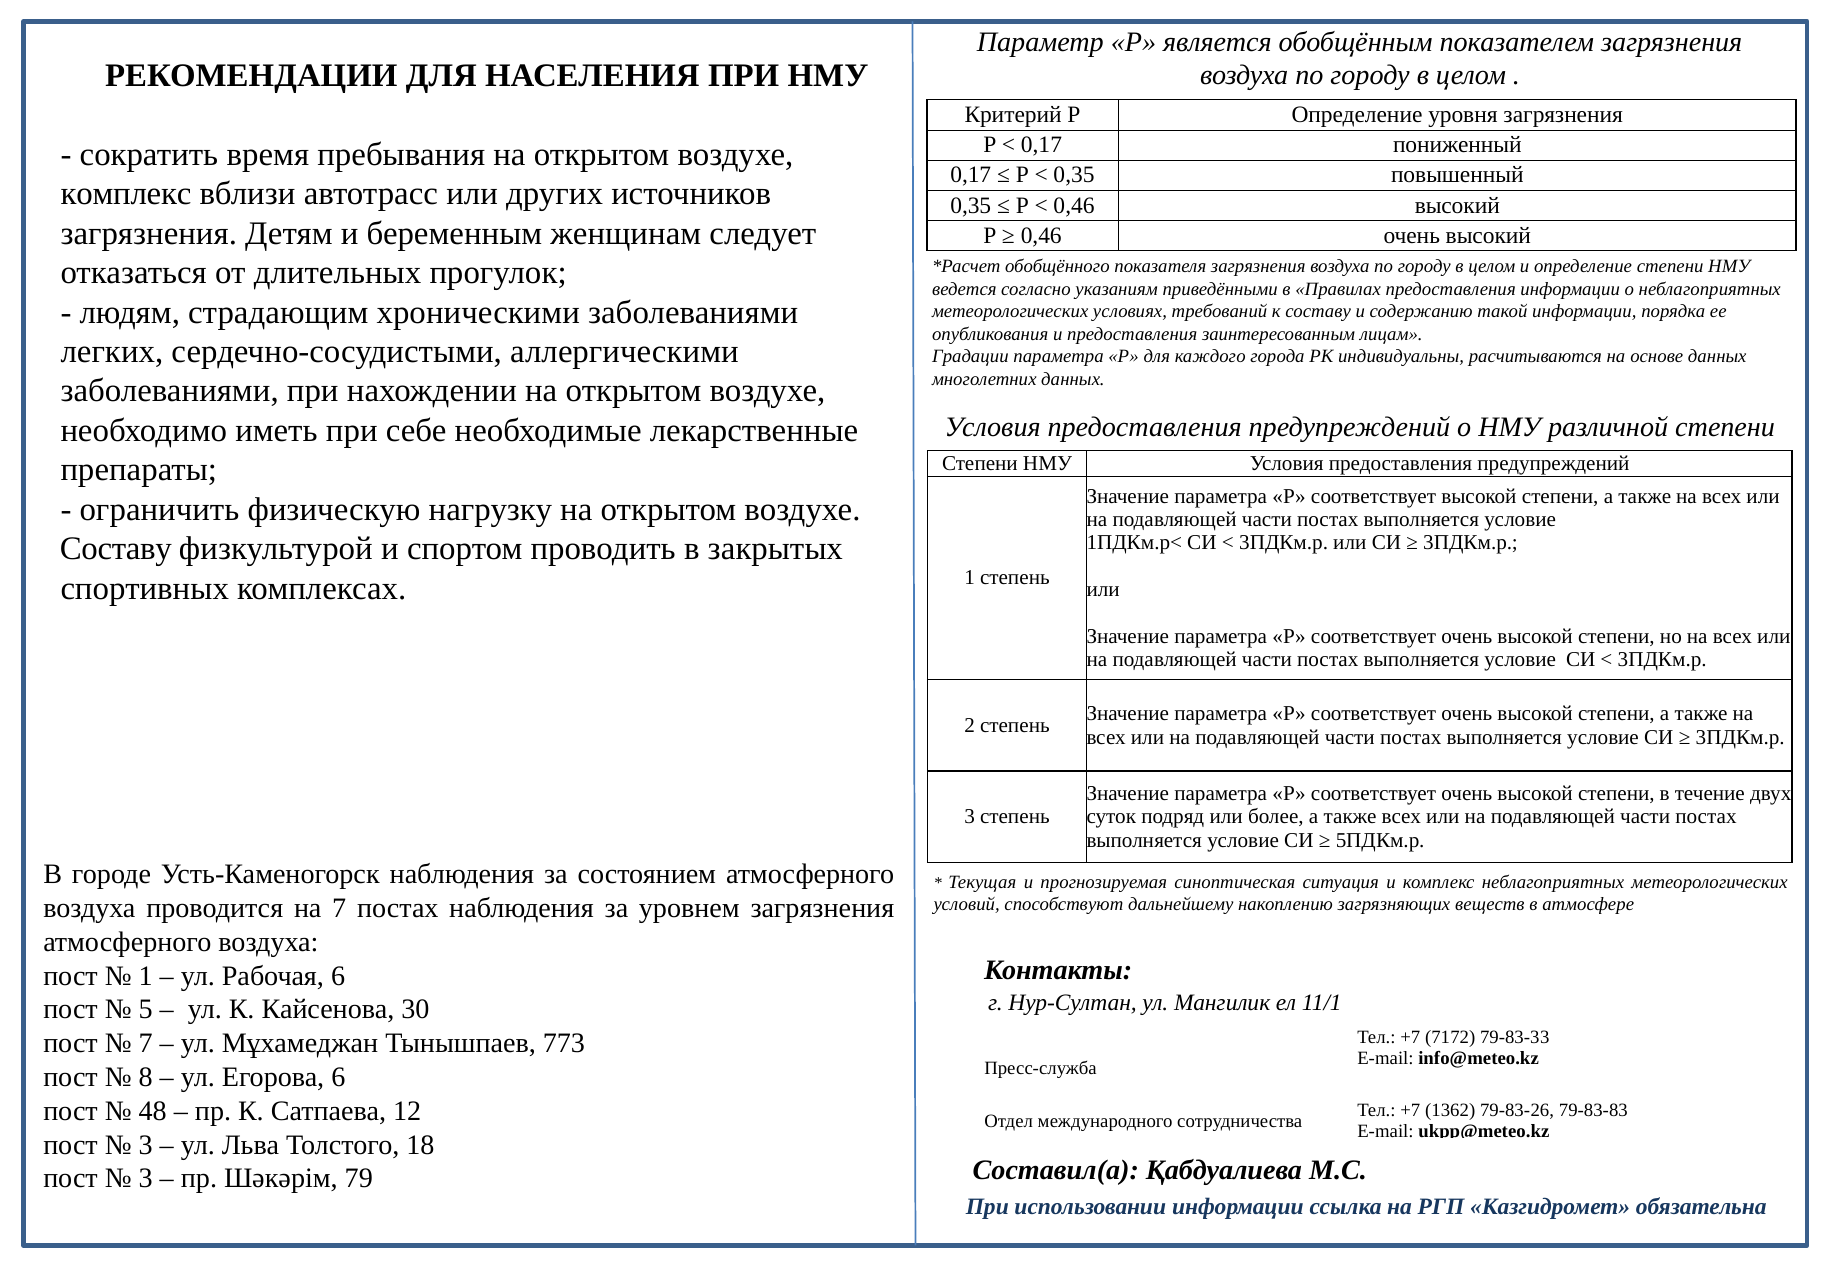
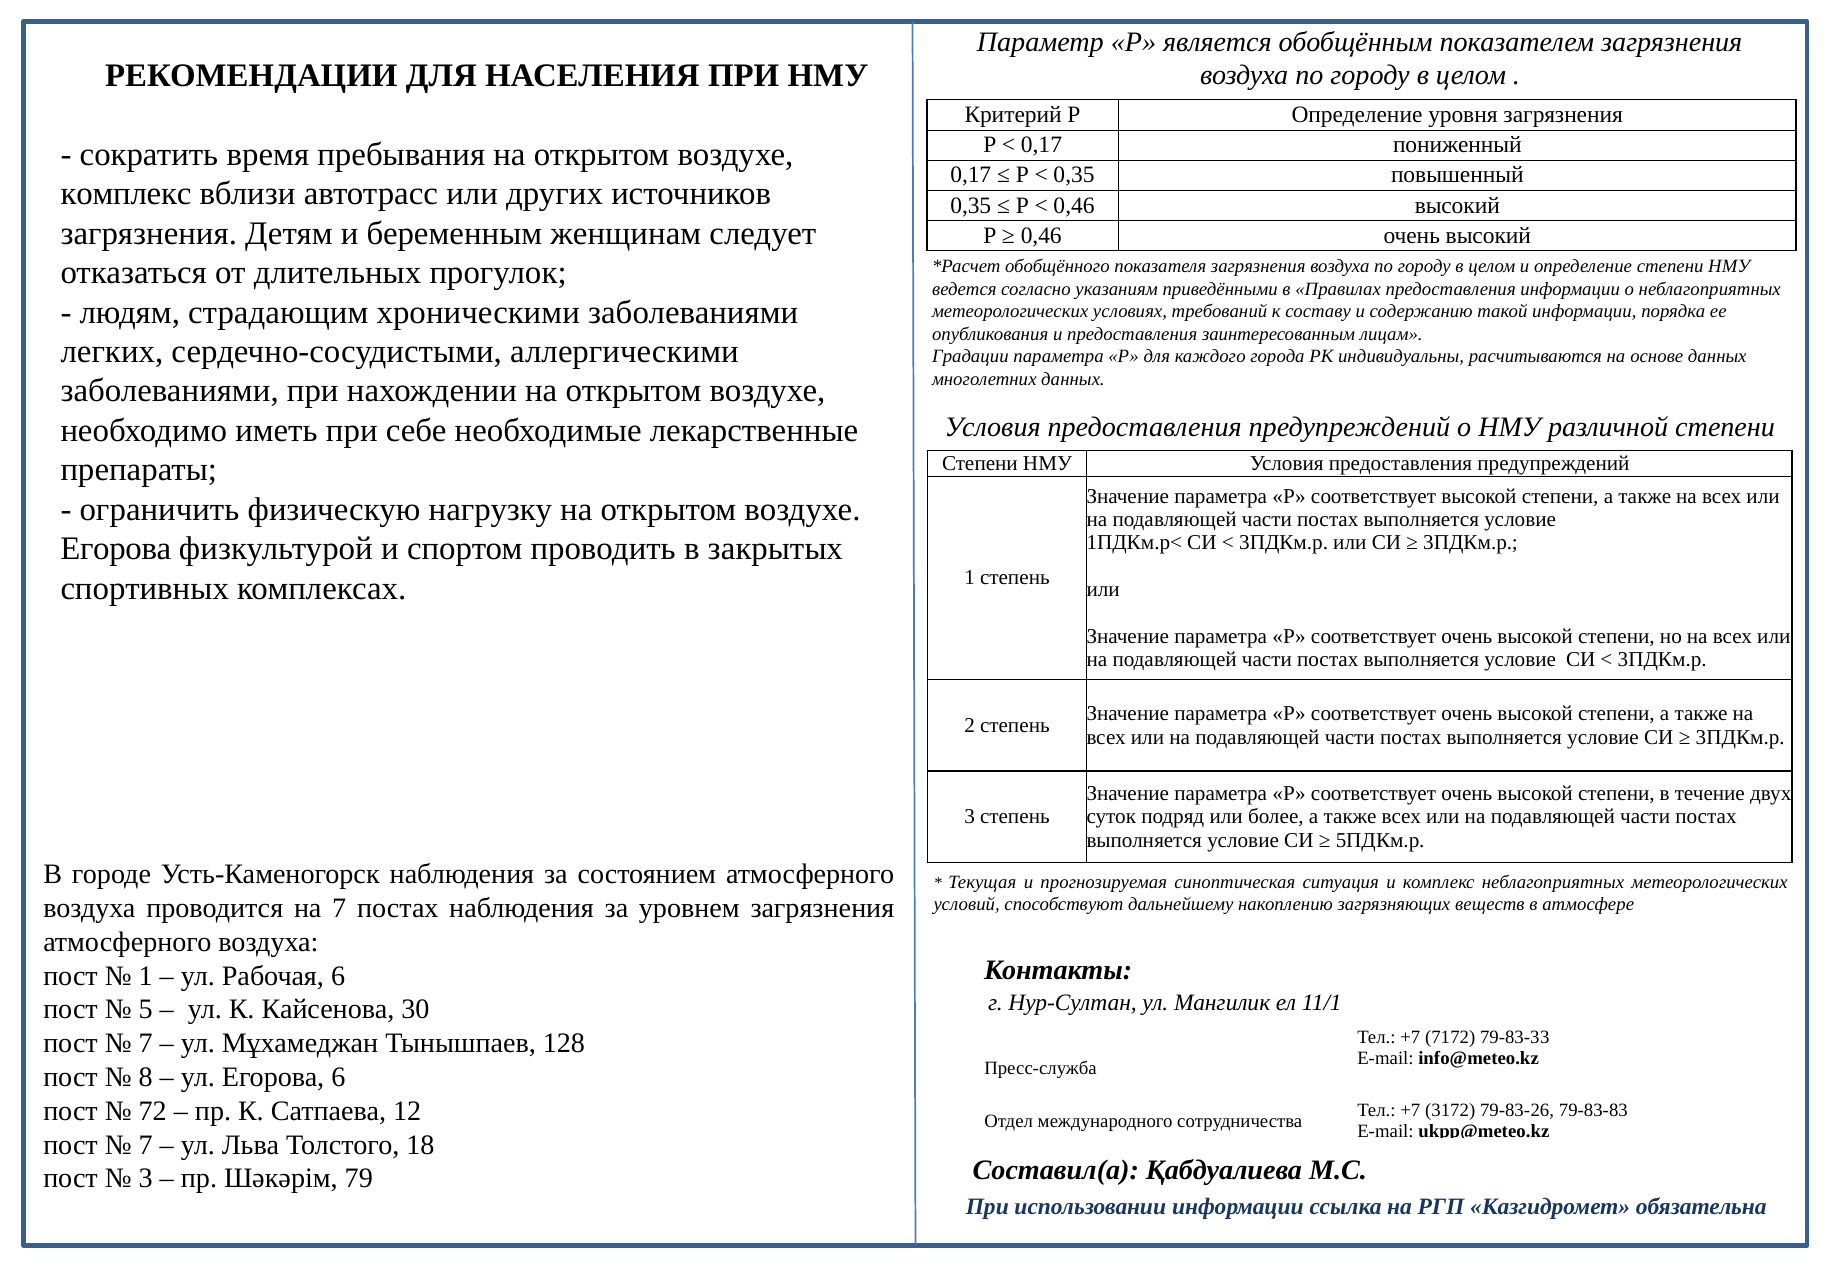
Составу at (116, 549): Составу -> Егорова
773: 773 -> 128
48: 48 -> 72
1362: 1362 -> 3172
3 at (146, 1145): 3 -> 7
